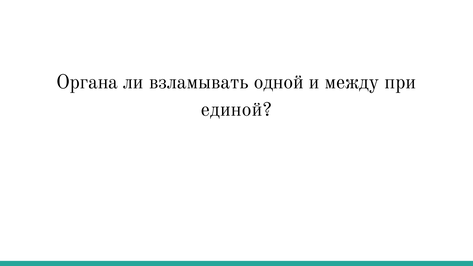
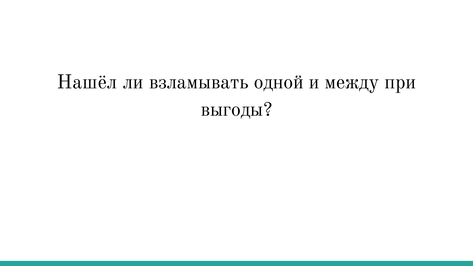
Органа: Органа -> Нашёл
единой: единой -> выгоды
